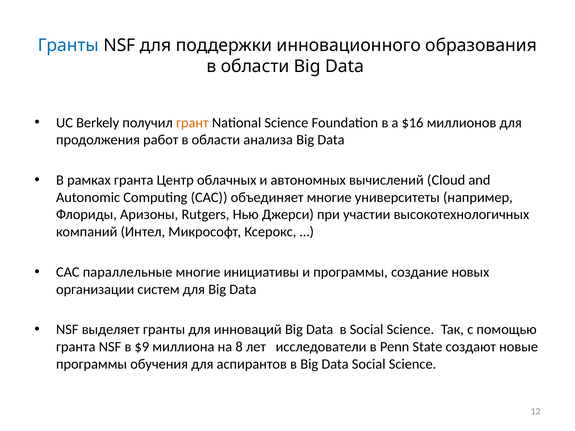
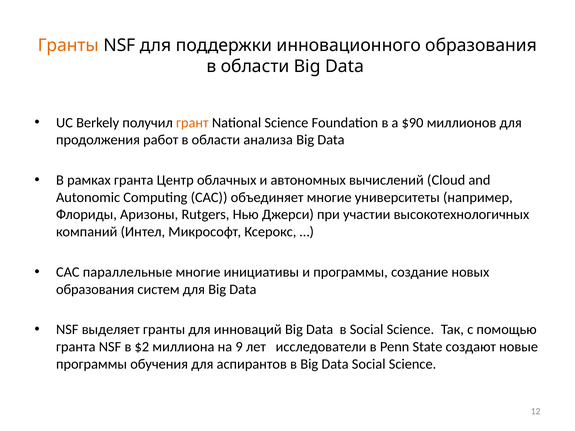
Гранты at (68, 46) colour: blue -> orange
$16: $16 -> $90
организации at (95, 289): организации -> образования
$9: $9 -> $2
8: 8 -> 9
